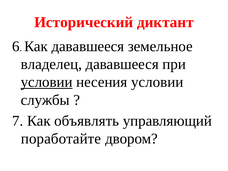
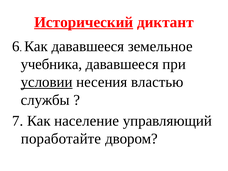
Исторический underline: none -> present
владелец: владелец -> учебника
несения условии: условии -> властью
объявлять: объявлять -> население
